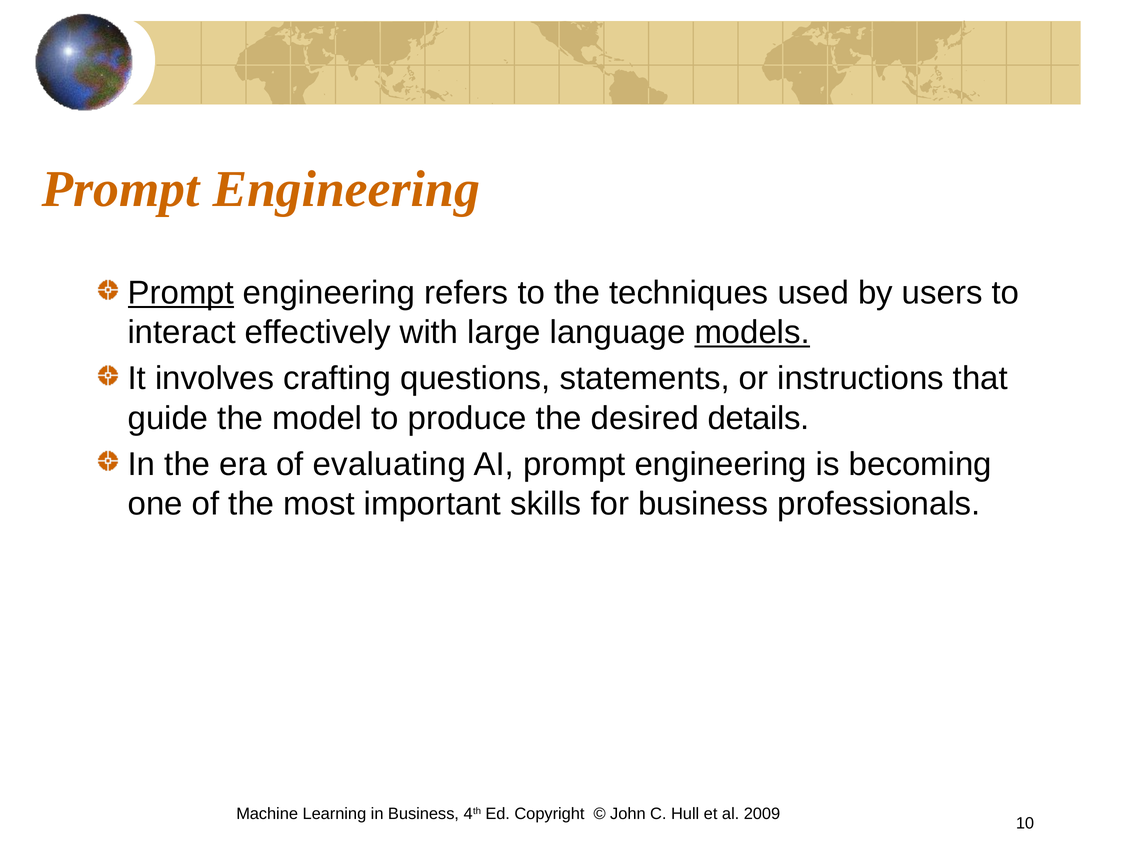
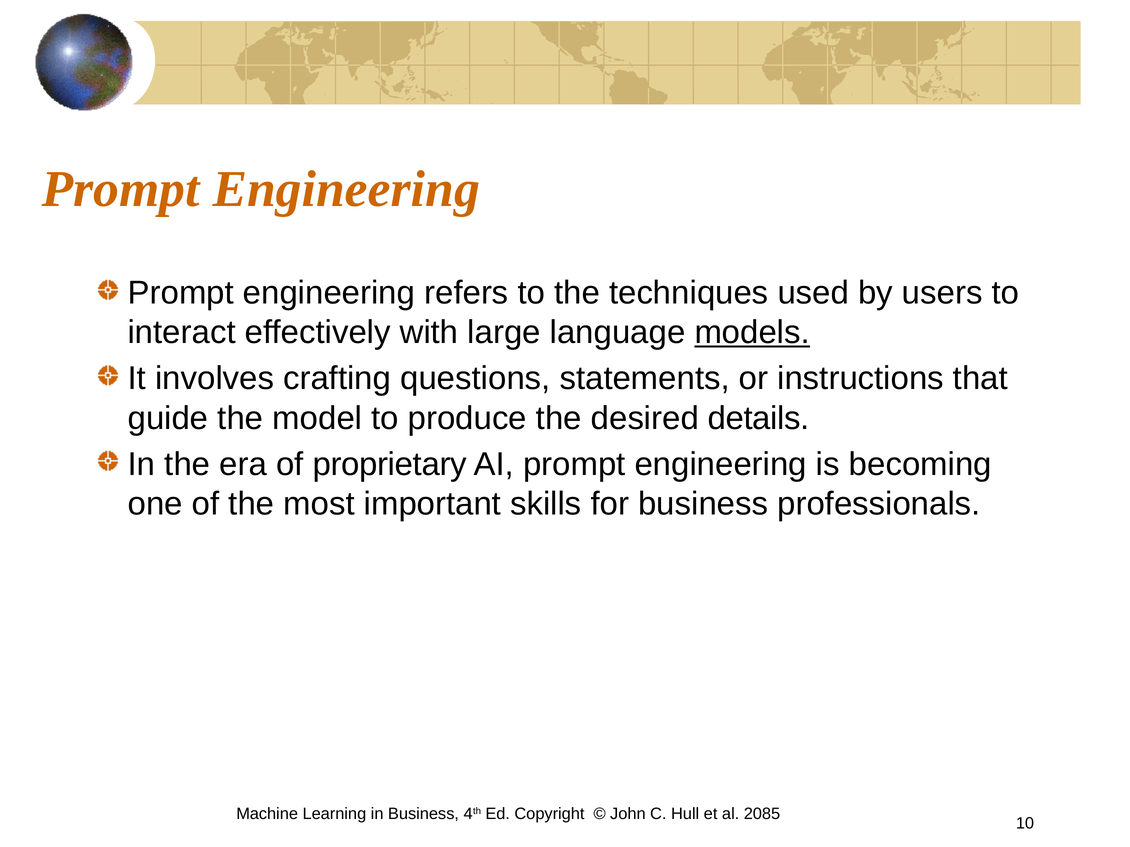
Prompt at (181, 293) underline: present -> none
evaluating: evaluating -> proprietary
2009: 2009 -> 2085
